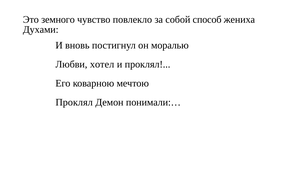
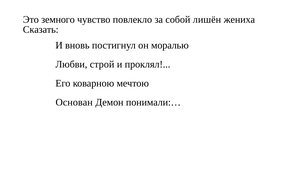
способ: способ -> лишён
Духами: Духами -> Сказать
хотел: хотел -> строй
Проклял at (74, 102): Проклял -> Основан
